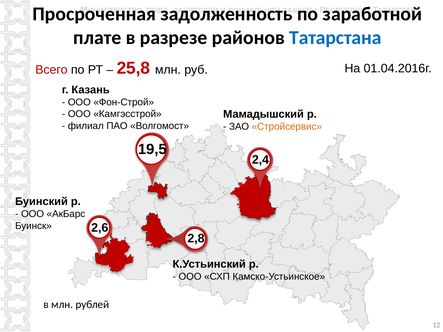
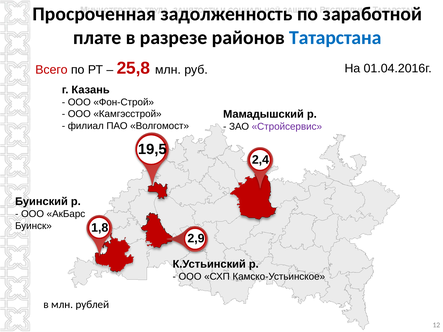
Стройсервис colour: orange -> purple
2,6: 2,6 -> 1,8
2,8: 2,8 -> 2,9
